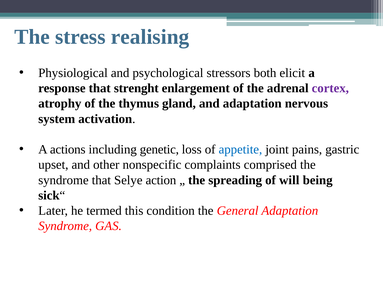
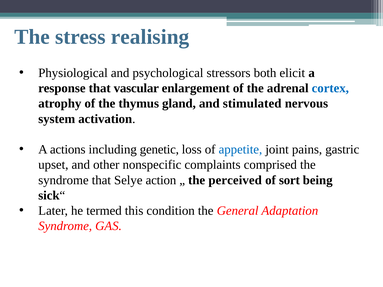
strenght: strenght -> vascular
cortex colour: purple -> blue
and adaptation: adaptation -> stimulated
spreading: spreading -> perceived
will: will -> sort
